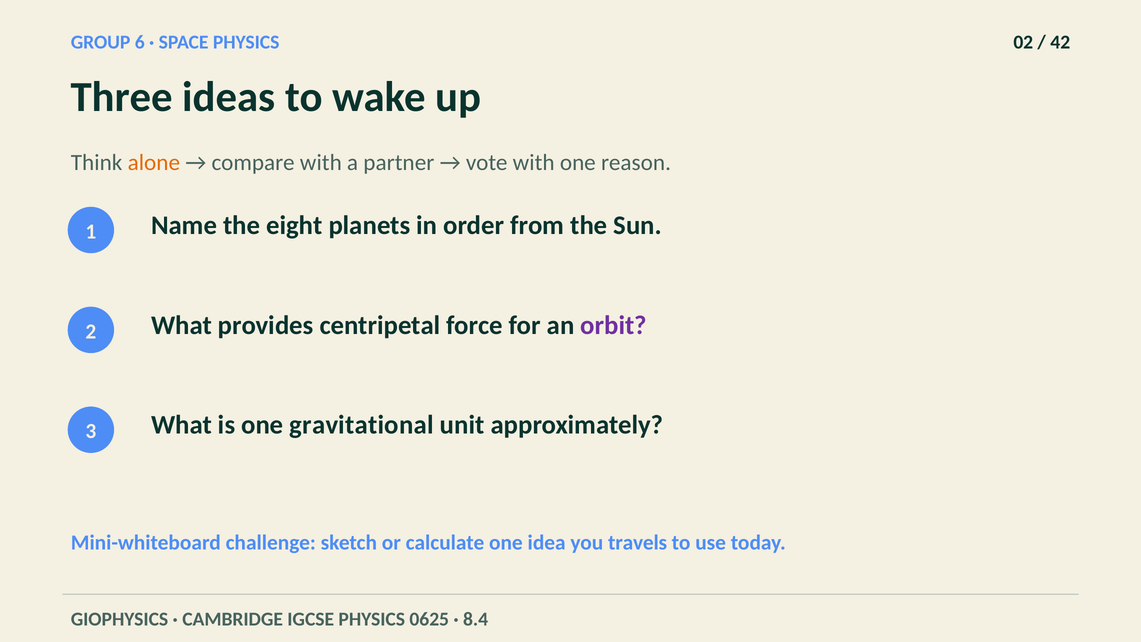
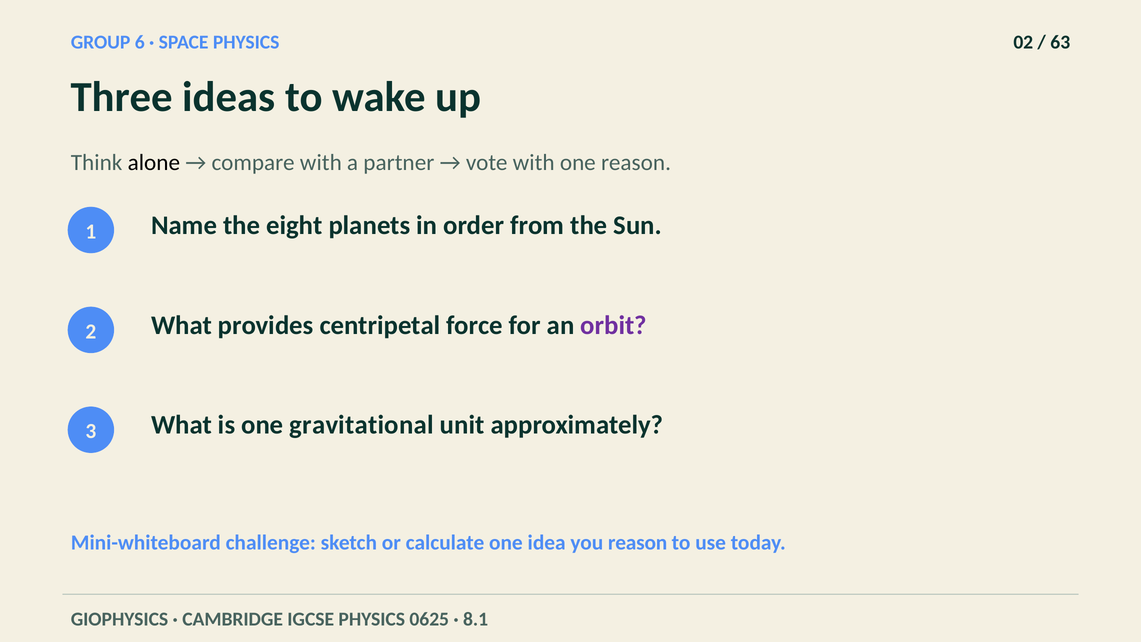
42: 42 -> 63
alone colour: orange -> black
you travels: travels -> reason
8.4: 8.4 -> 8.1
